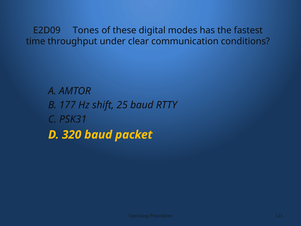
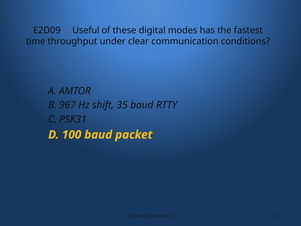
Tones: Tones -> Useful
177: 177 -> 967
25: 25 -> 35
320: 320 -> 100
